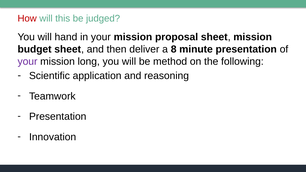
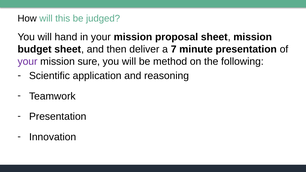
How colour: red -> black
8: 8 -> 7
long: long -> sure
